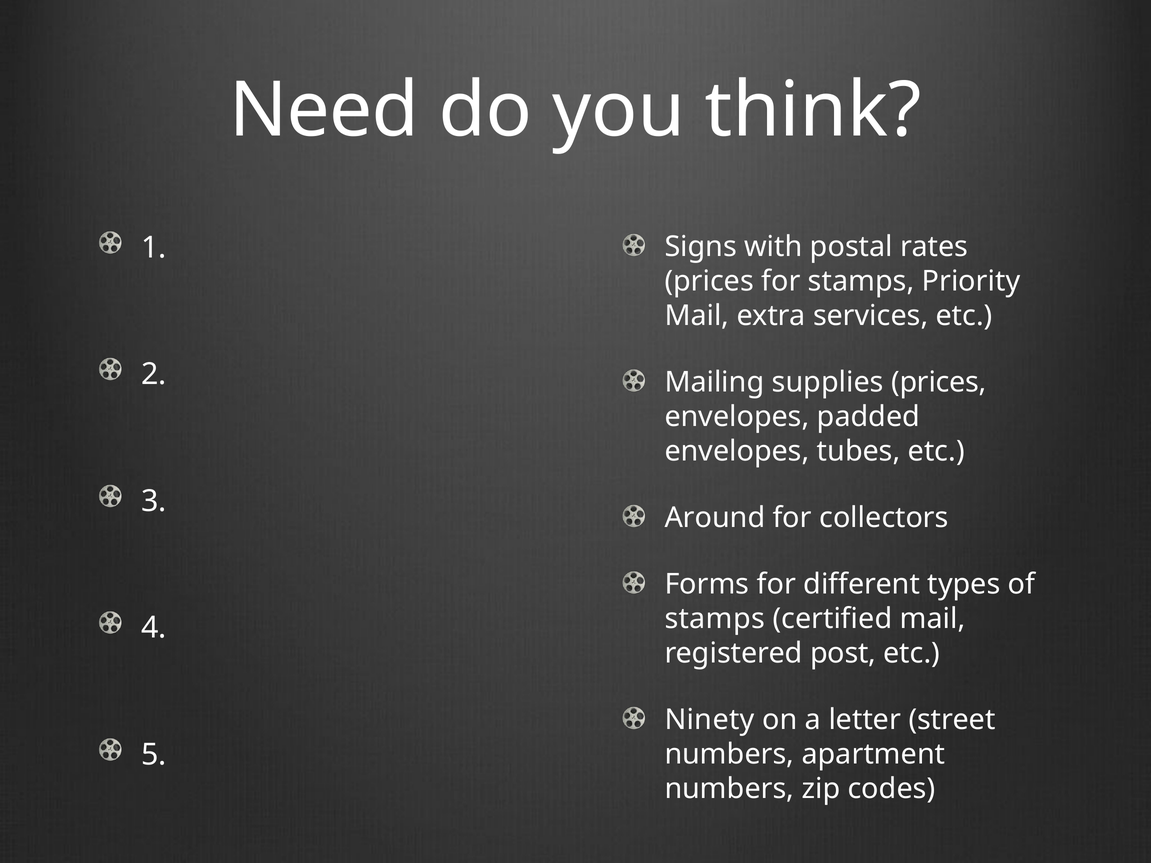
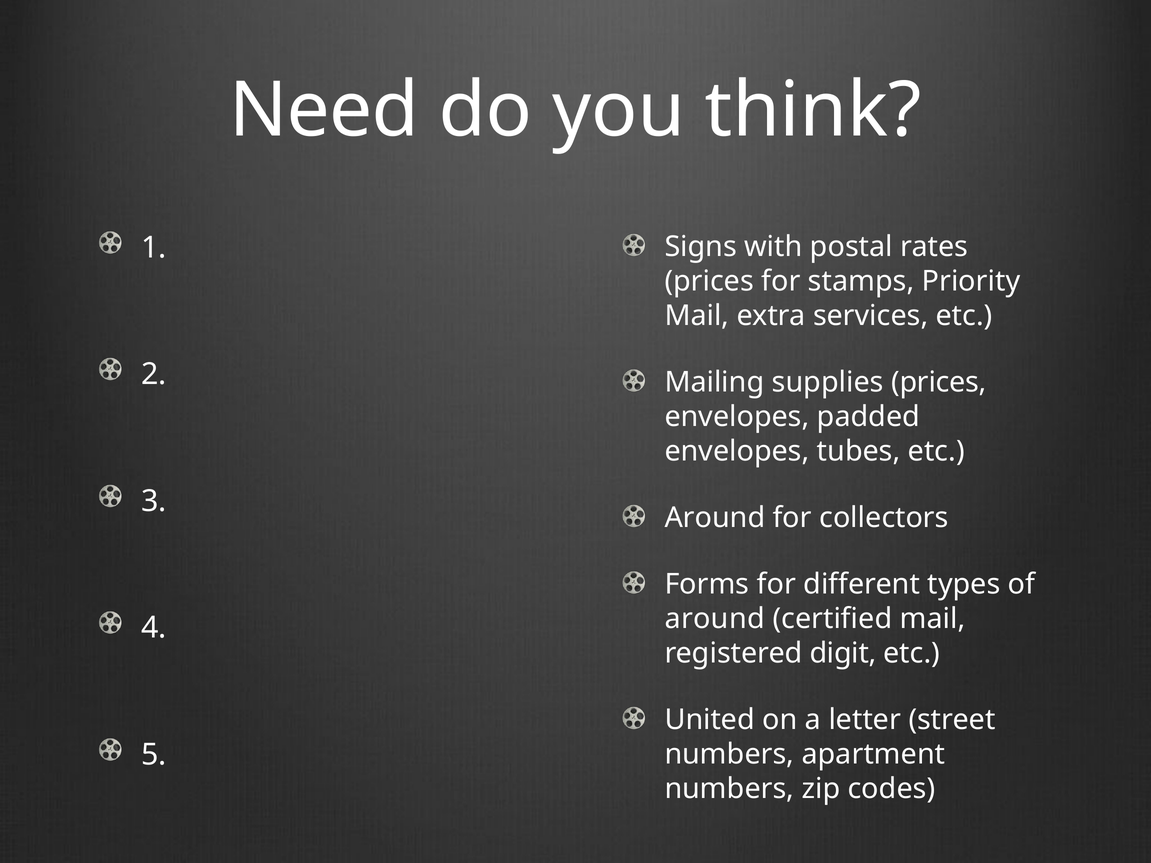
stamps at (715, 619): stamps -> around
post: post -> digit
Ninety: Ninety -> United
